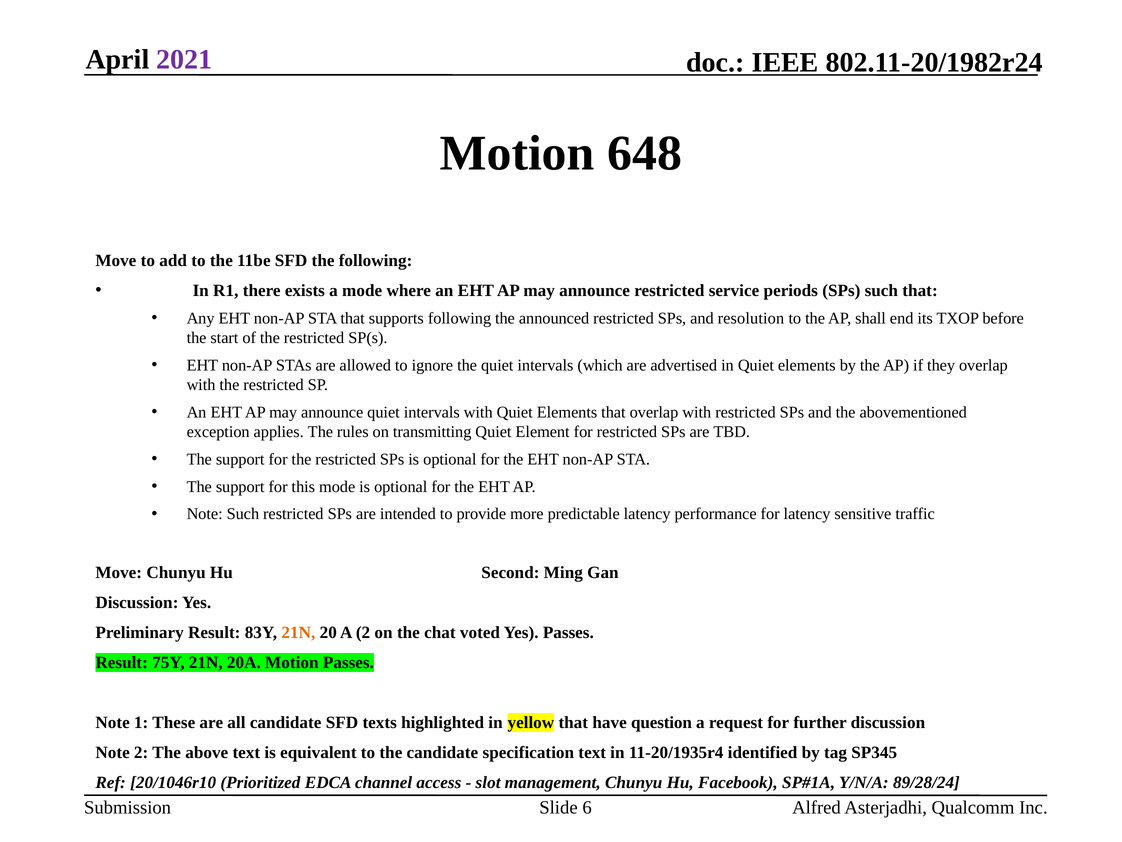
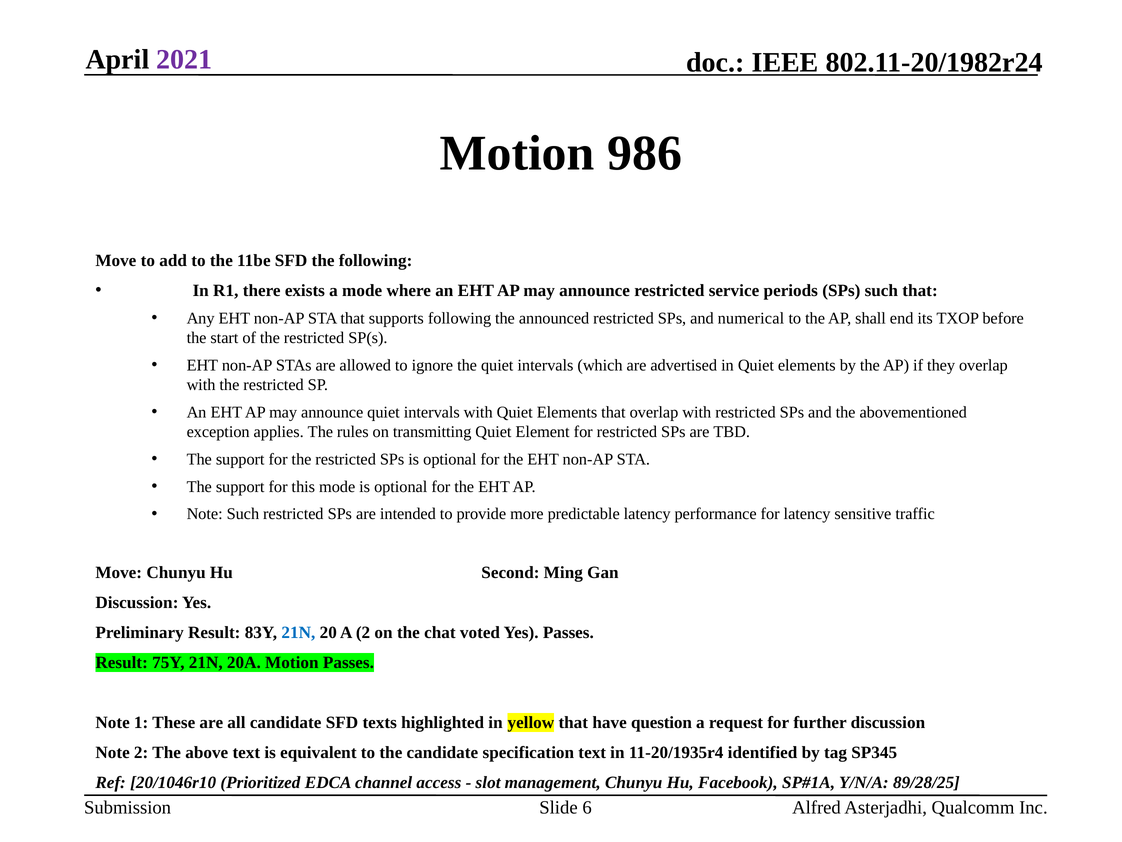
648: 648 -> 986
resolution: resolution -> numerical
21N at (298, 632) colour: orange -> blue
89/28/24: 89/28/24 -> 89/28/25
